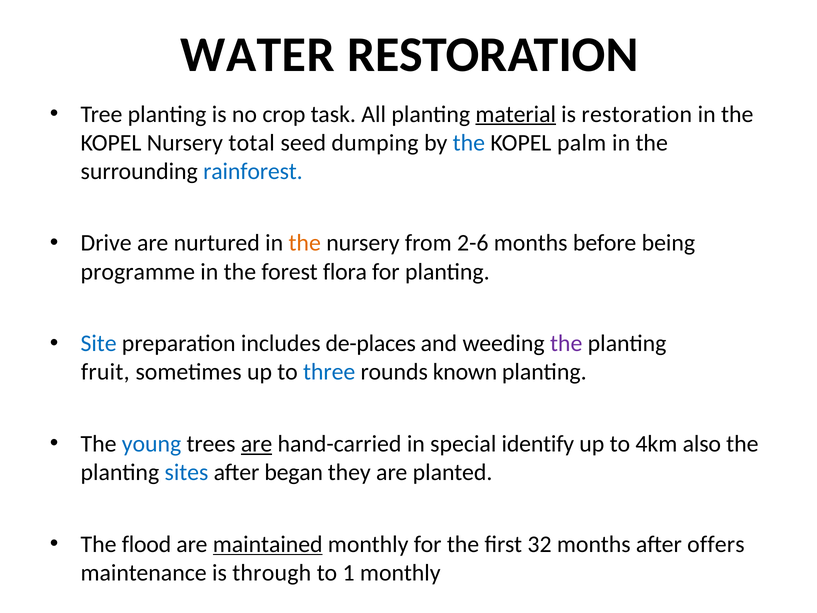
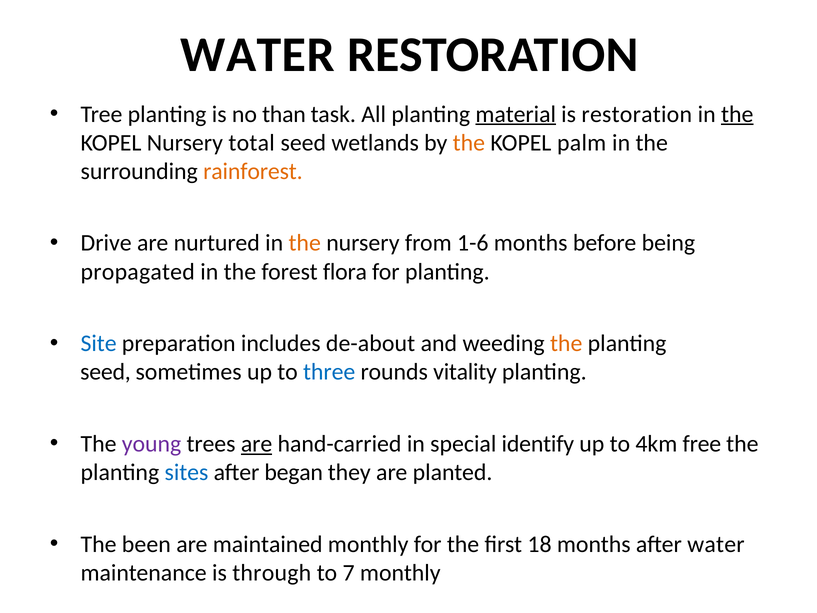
crop: crop -> than
the at (737, 114) underline: none -> present
dumping: dumping -> wetlands
the at (469, 143) colour: blue -> orange
rainforest colour: blue -> orange
2-6: 2-6 -> 1-6
programme: programme -> propagated
de-places: de-places -> de-about
the at (566, 343) colour: purple -> orange
fruit at (105, 372): fruit -> seed
known: known -> vitality
young colour: blue -> purple
also: also -> free
flood: flood -> been
maintained underline: present -> none
32: 32 -> 18
after offers: offers -> water
1: 1 -> 7
